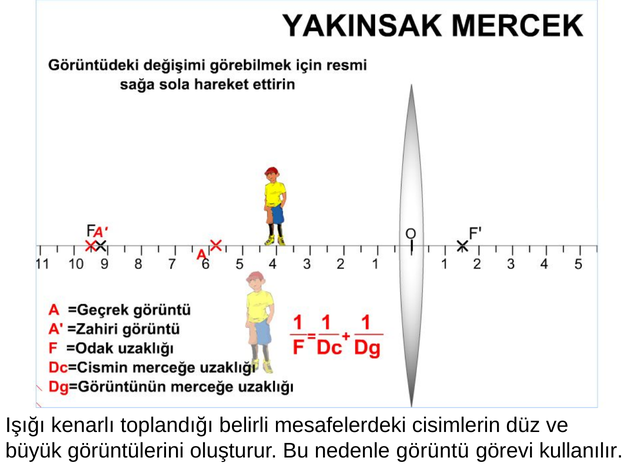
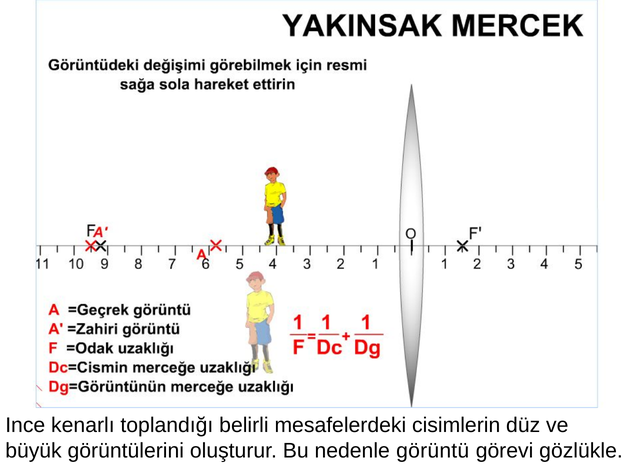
Işığı: Işığı -> Ince
kullanılır: kullanılır -> gözlükle
